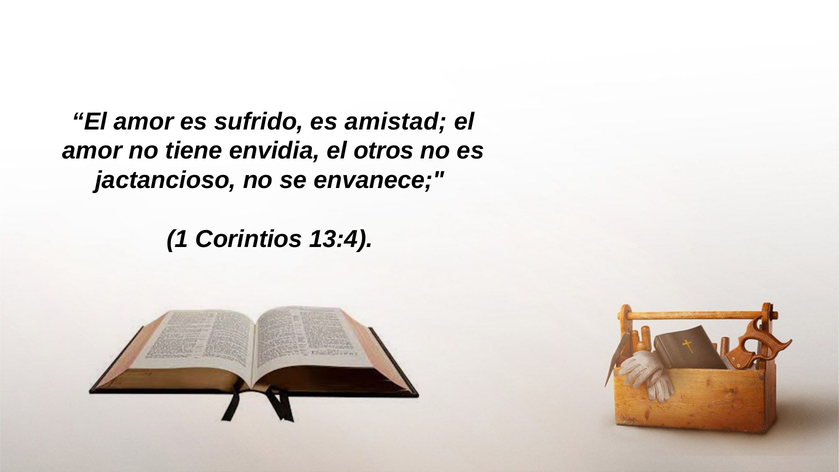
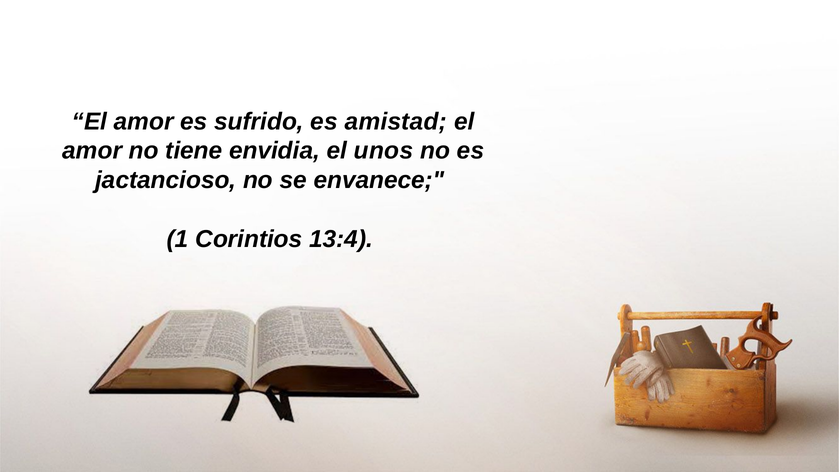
otros: otros -> unos
